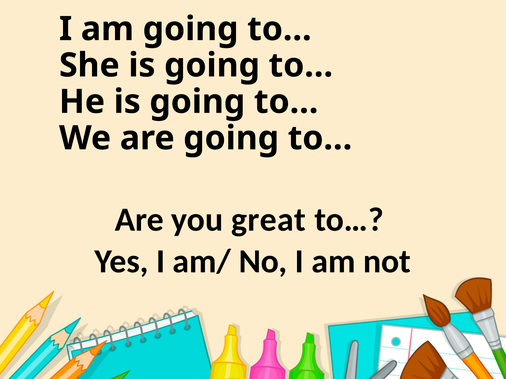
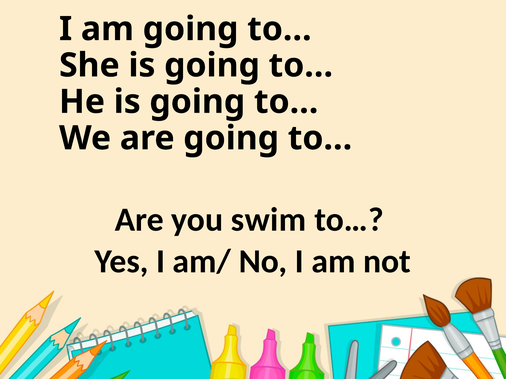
grеat: grеat -> swim
